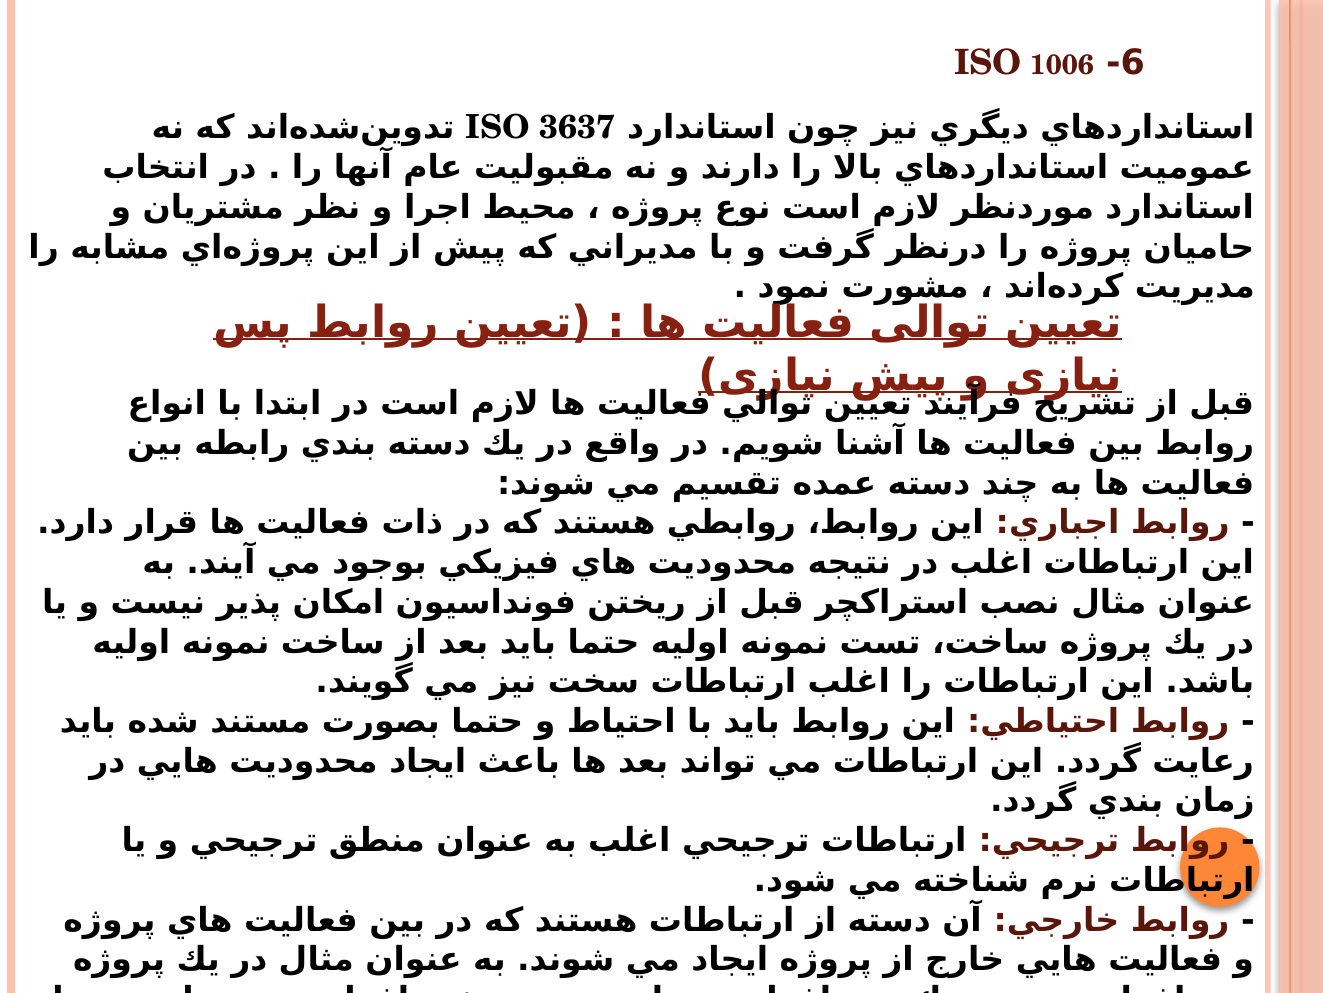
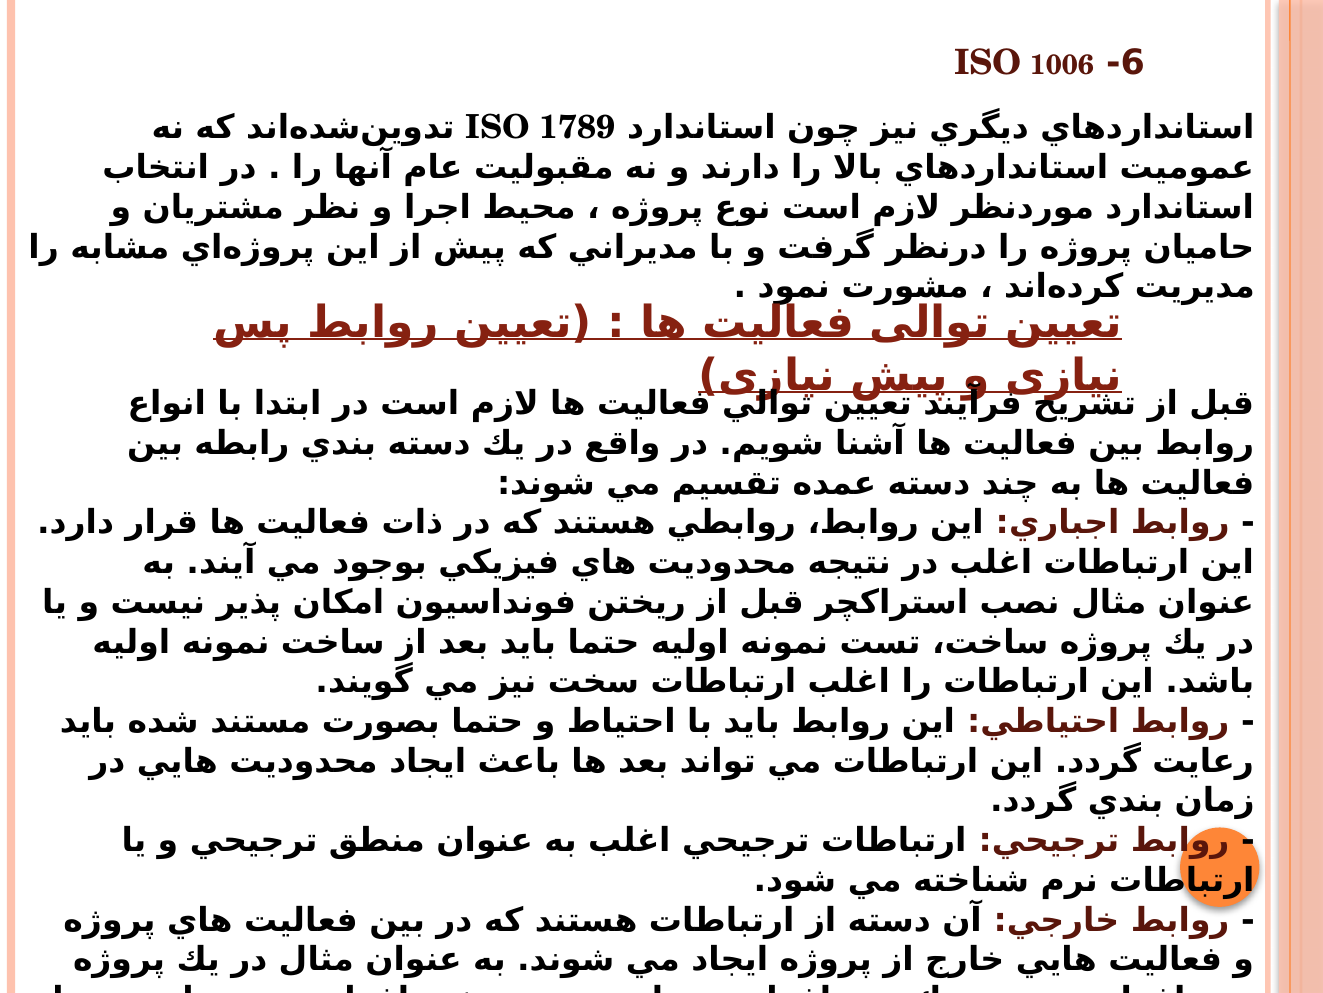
3637: 3637 -> 1789
